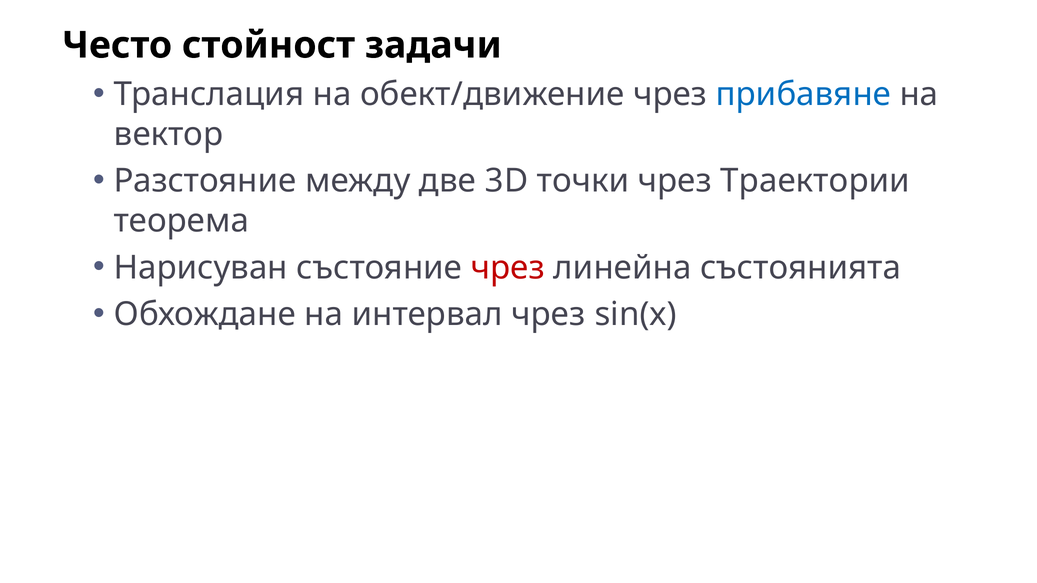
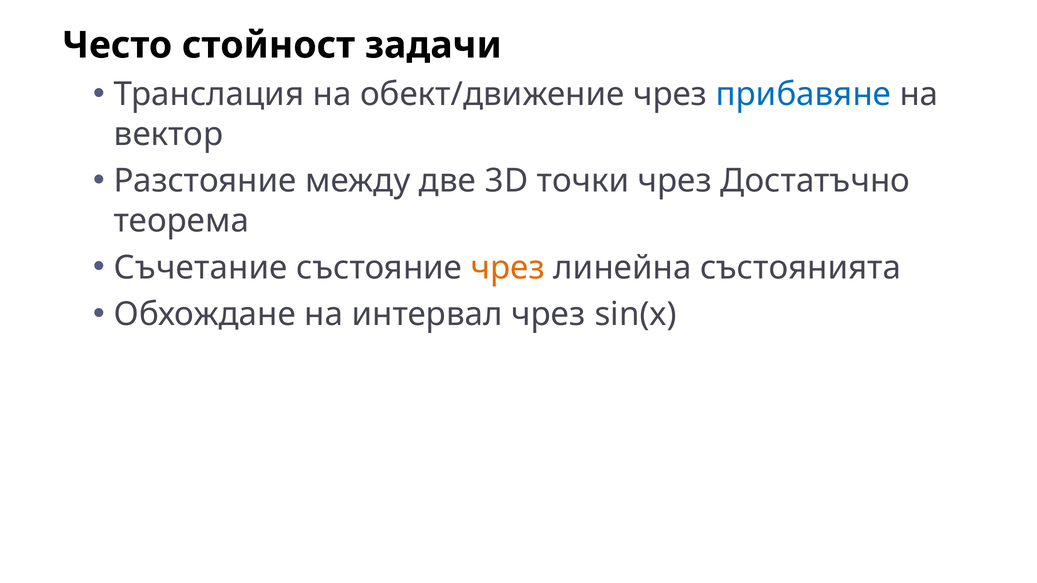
Траектории: Траектории -> Достатъчно
Нарисуван: Нарисуван -> Съчетание
чрез at (508, 268) colour: red -> orange
